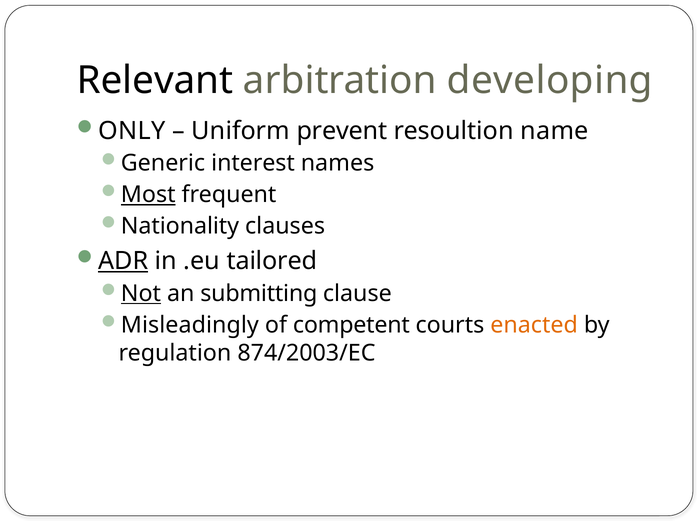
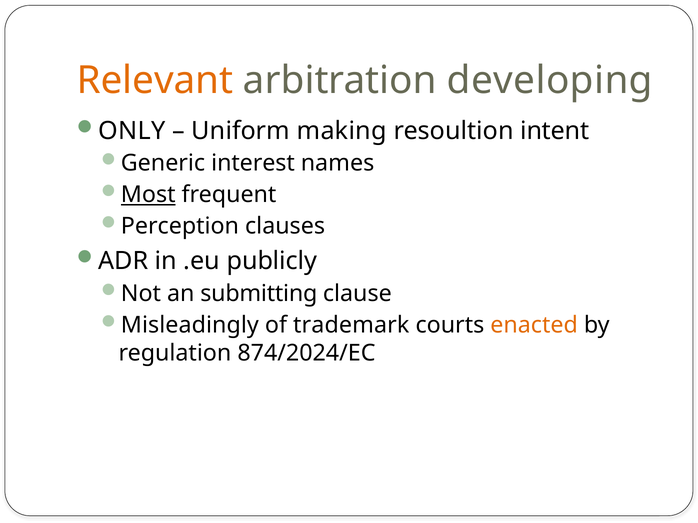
Relevant colour: black -> orange
prevent: prevent -> making
name: name -> intent
Nationality: Nationality -> Perception
ADR underline: present -> none
tailored: tailored -> publicly
Not underline: present -> none
competent: competent -> trademark
874/2003/EC: 874/2003/EC -> 874/2024/EC
